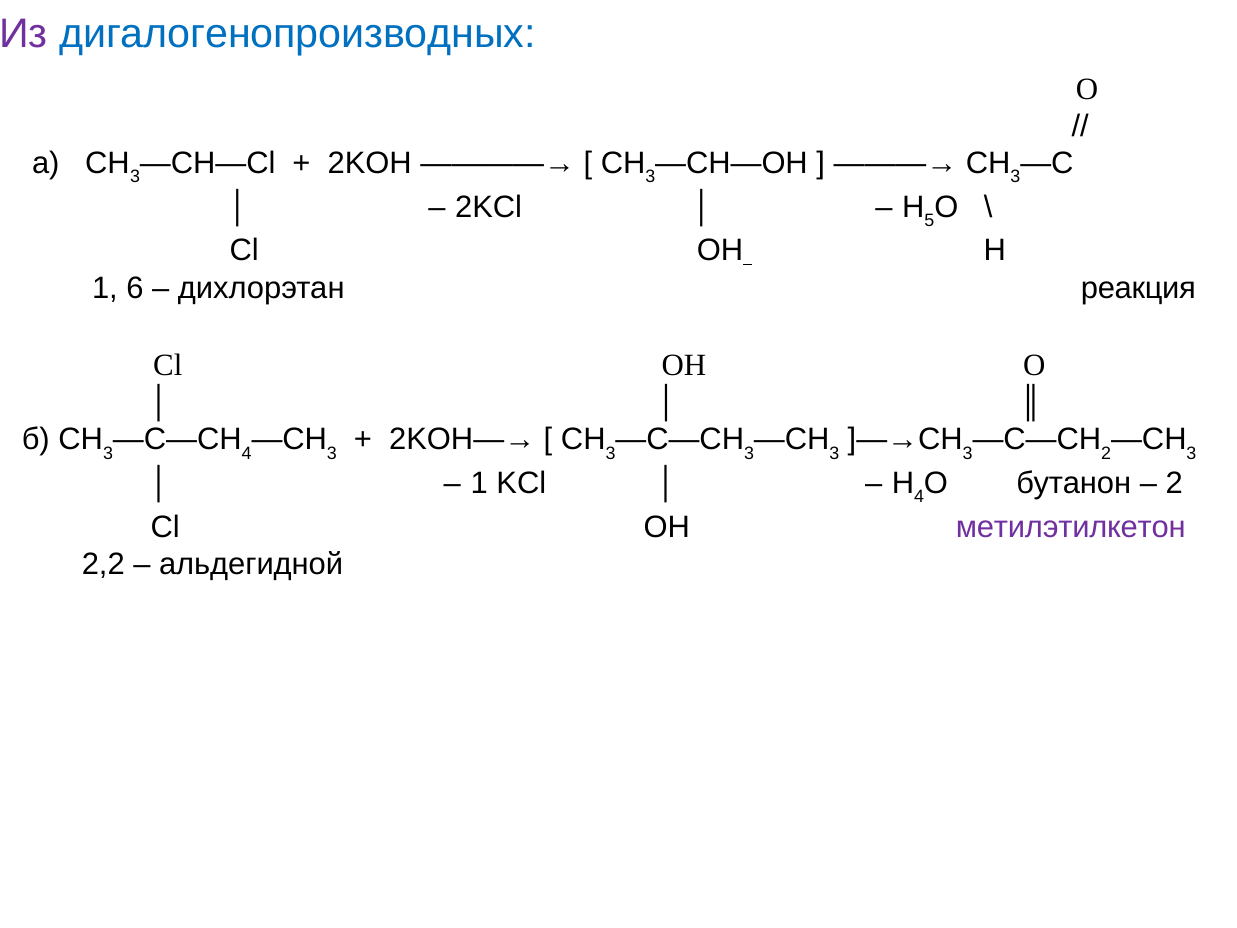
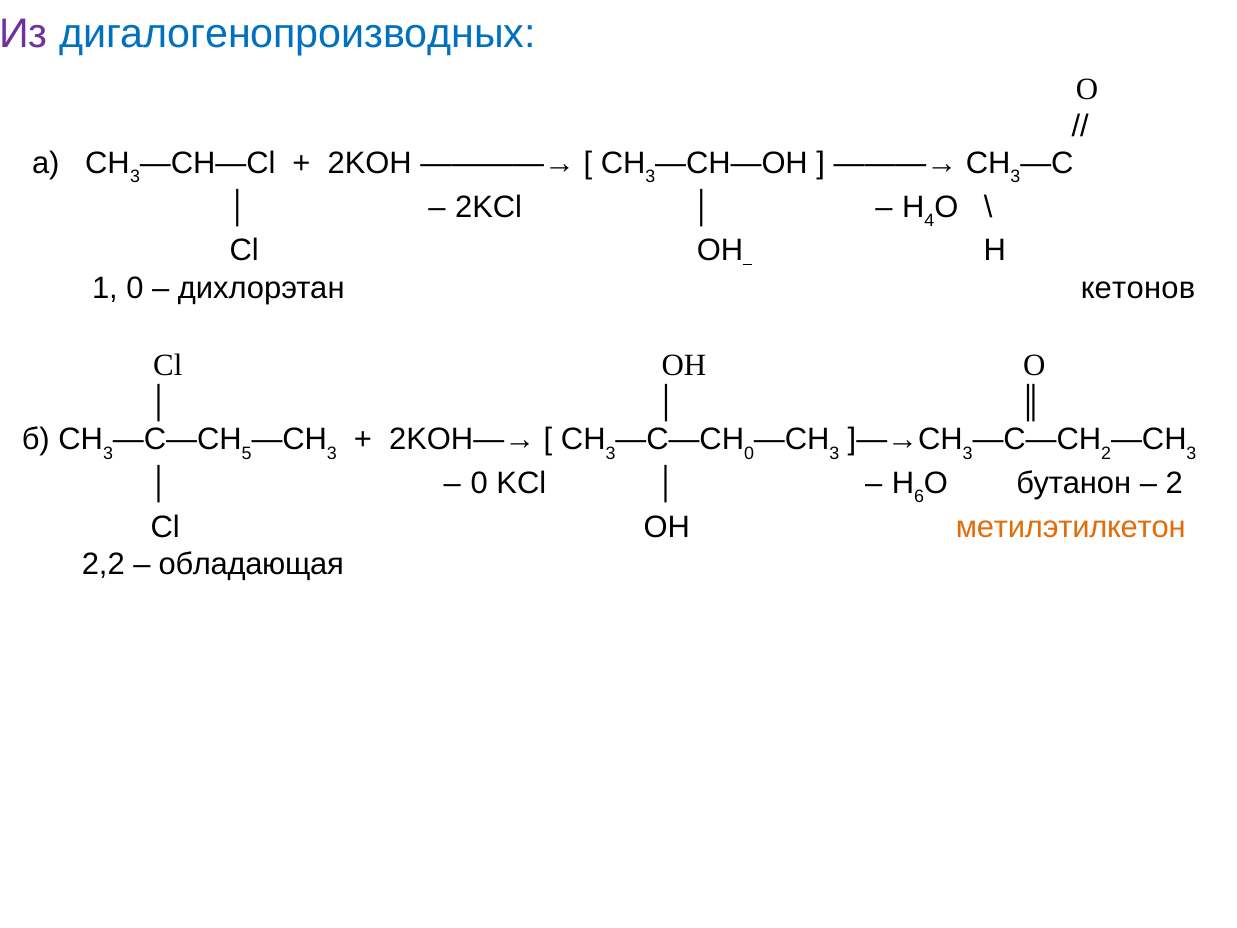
5: 5 -> 4
1 6: 6 -> 0
реакция: реакция -> кетонов
4 at (247, 453): 4 -> 5
3 at (749, 453): 3 -> 0
1 at (479, 483): 1 -> 0
H 4: 4 -> 6
метилэтилкетон colour: purple -> orange
альдегидной: альдегидной -> обладающая
